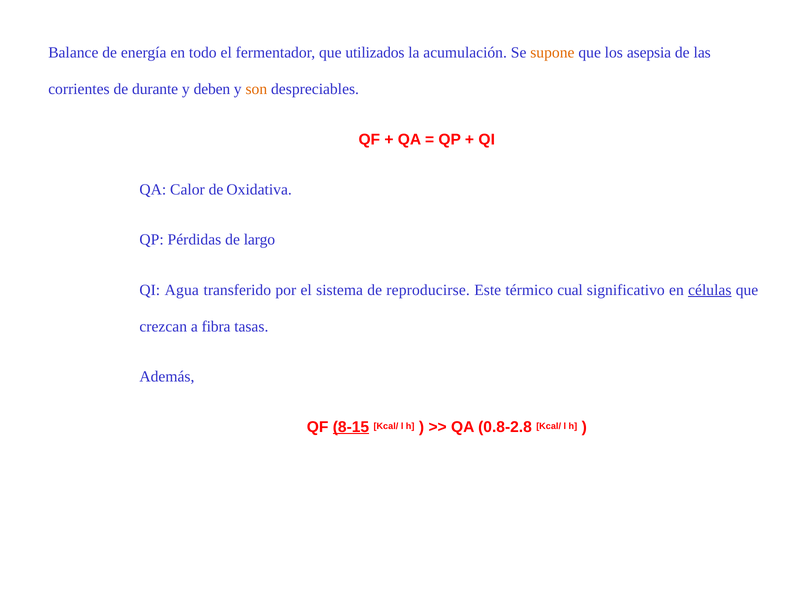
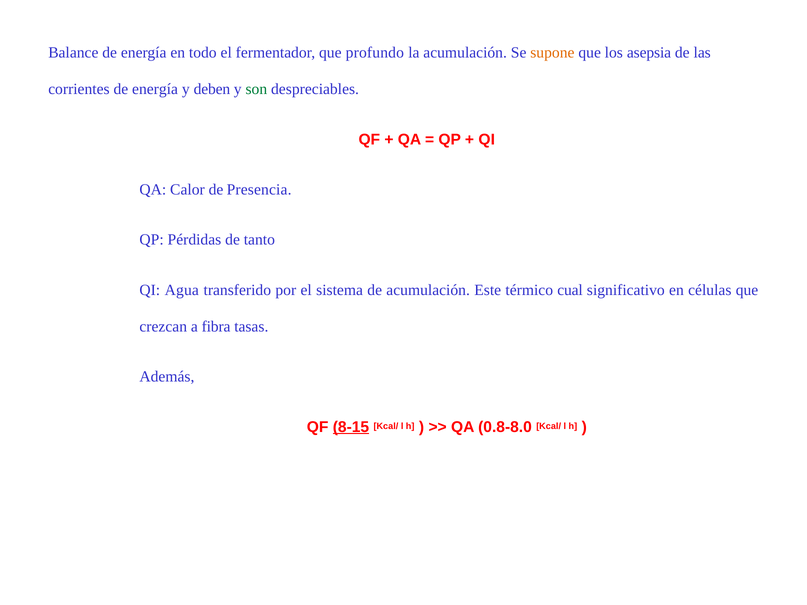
utilizados: utilizados -> profundo
corrientes de durante: durante -> energía
son colour: orange -> green
Oxidativa: Oxidativa -> Presencia
largo: largo -> tanto
de reproducirse: reproducirse -> acumulación
células underline: present -> none
0.8-2.8: 0.8-2.8 -> 0.8-8.0
